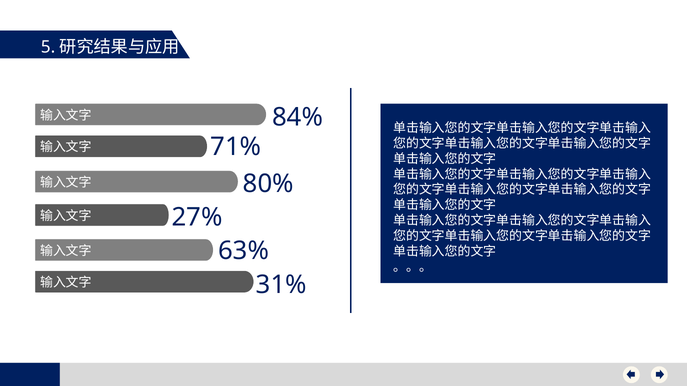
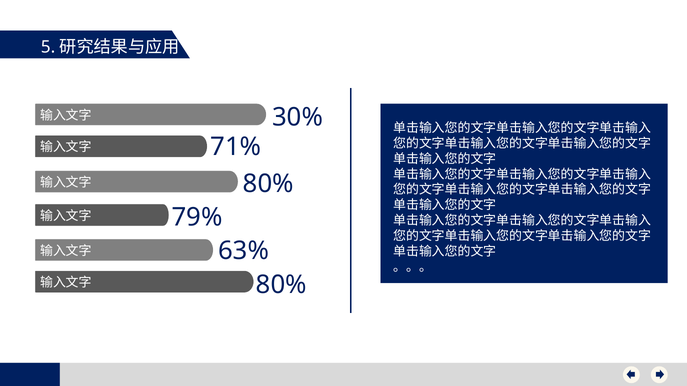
84%: 84% -> 30%
27%: 27% -> 79%
31% at (281, 285): 31% -> 80%
